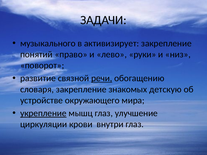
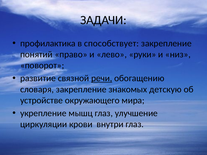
музыкального: музыкального -> профилактика
активизирует: активизирует -> способствует
укрепление underline: present -> none
